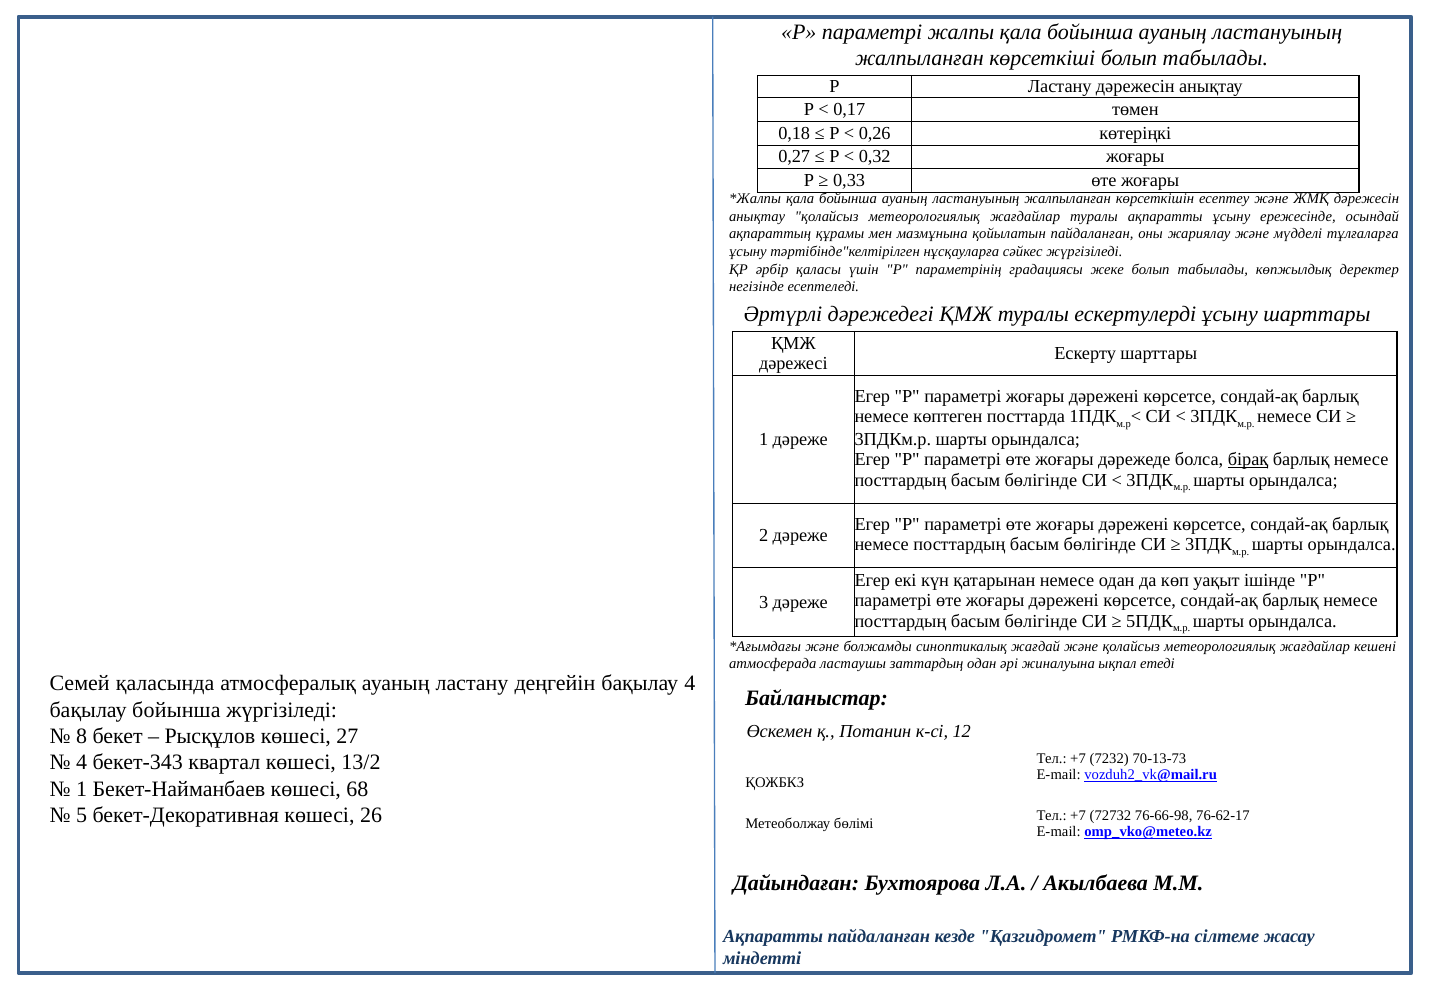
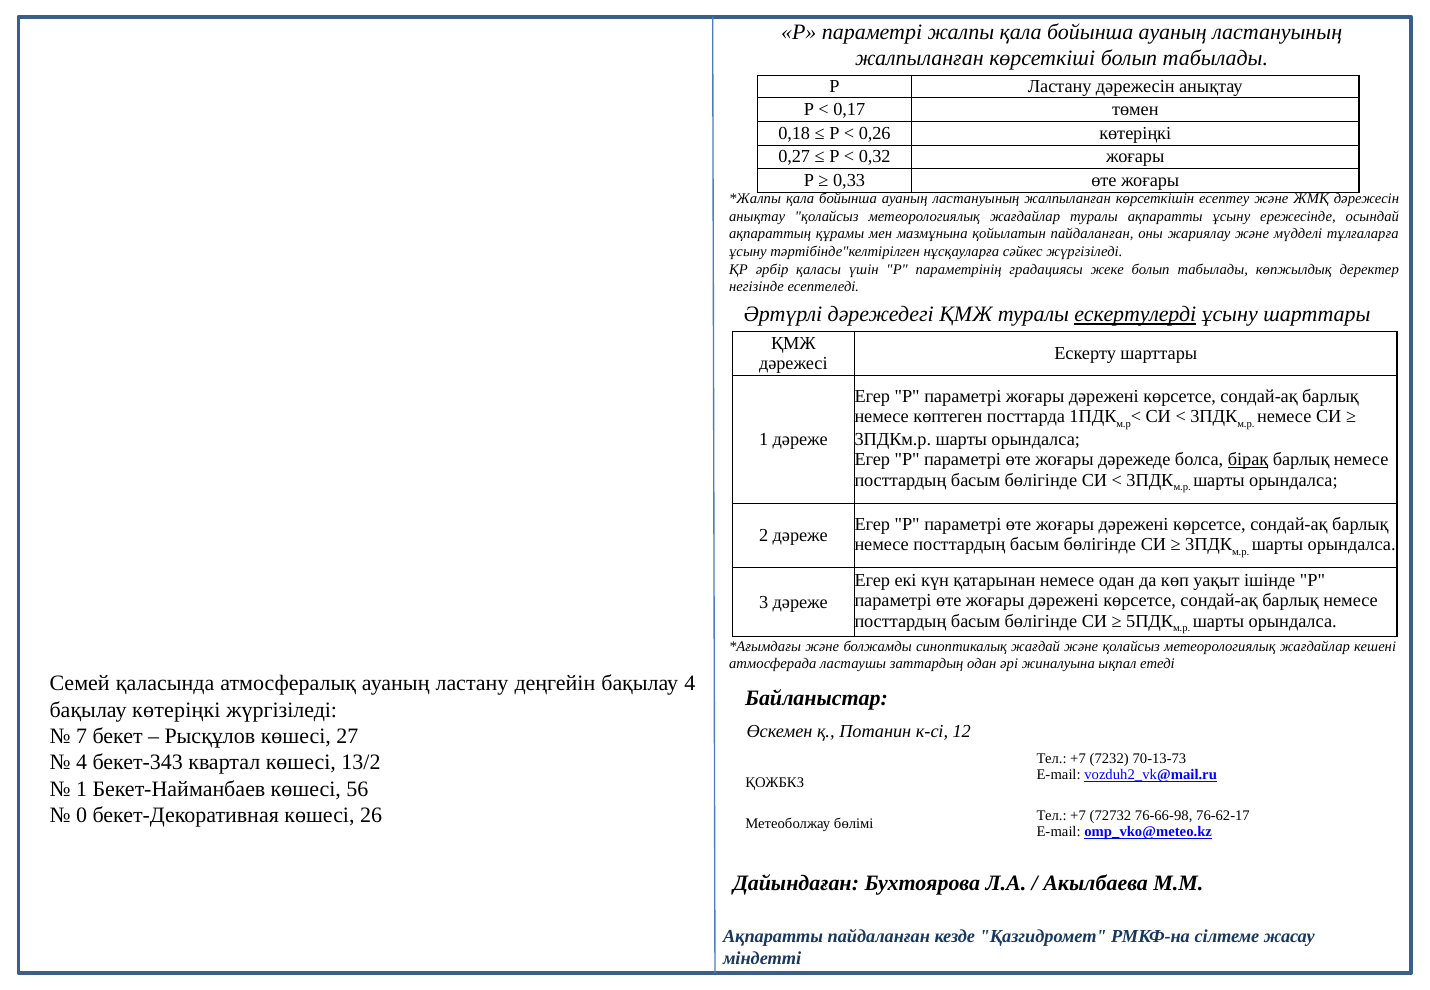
ескертулерді underline: none -> present
бақылау бойынша: бойынша -> көтеріңкі
8: 8 -> 7
68: 68 -> 56
5: 5 -> 0
